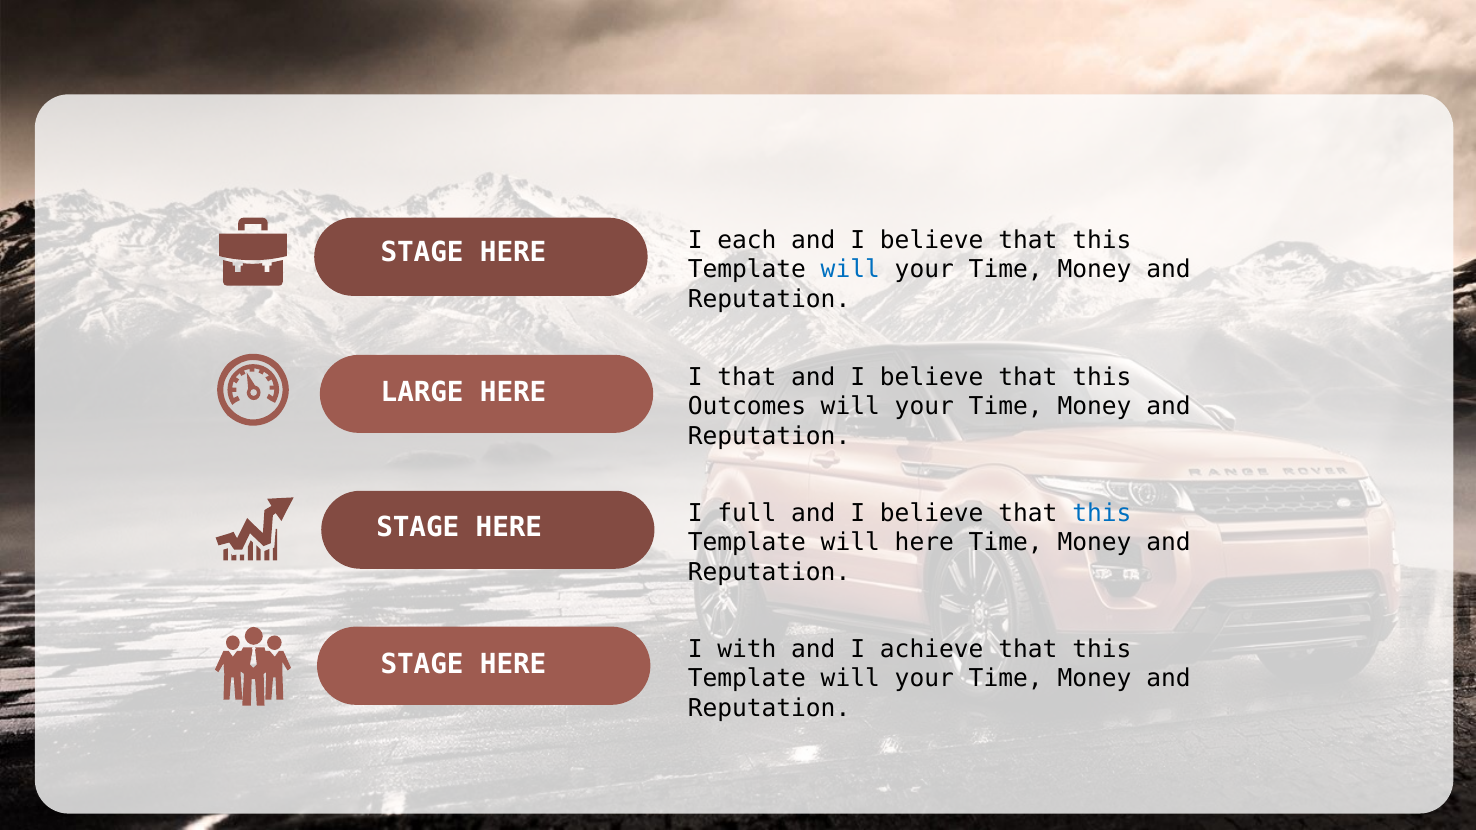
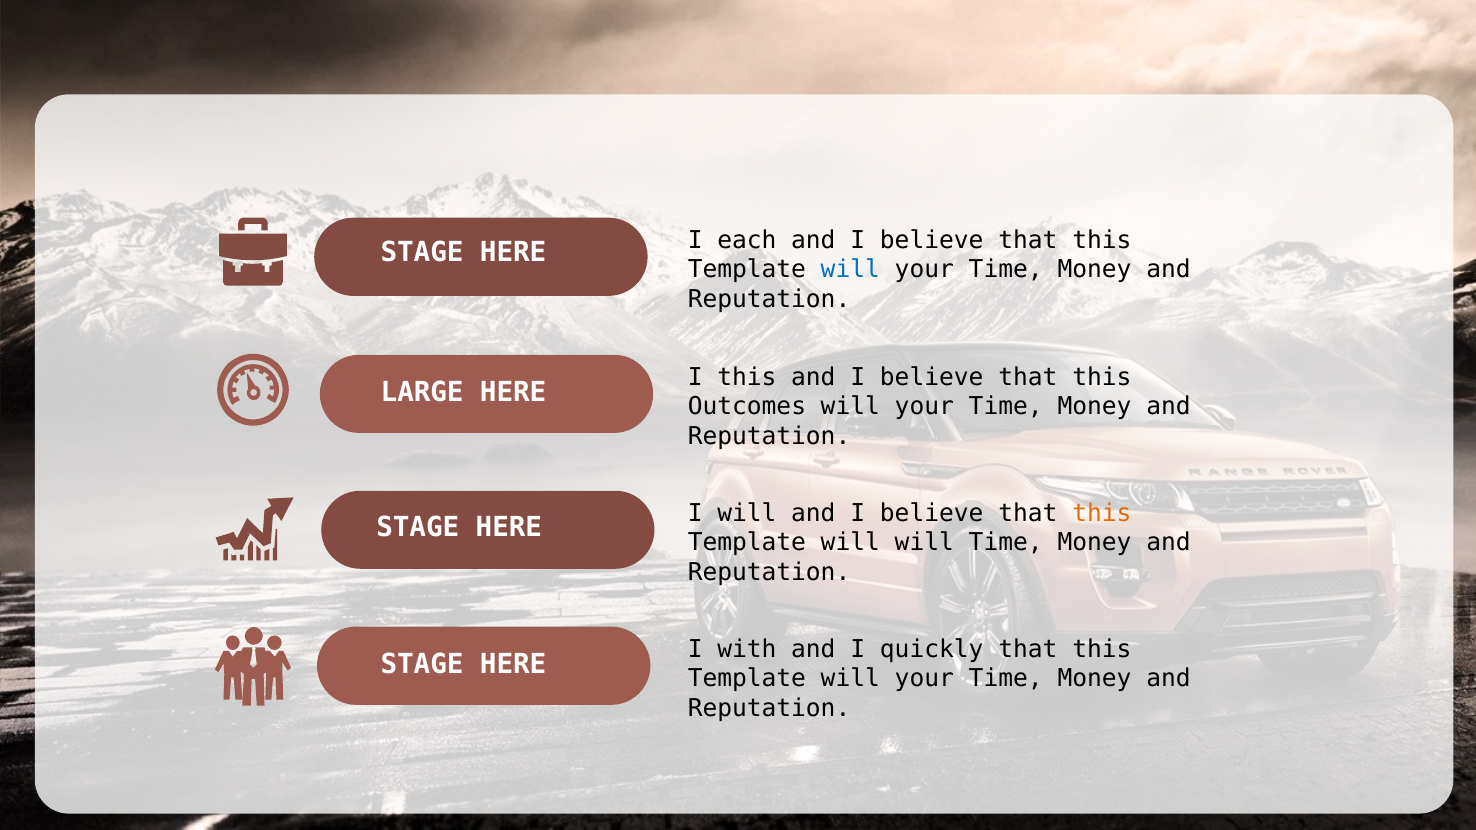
I that: that -> this
I full: full -> will
this at (1102, 513) colour: blue -> orange
will here: here -> will
achieve: achieve -> quickly
